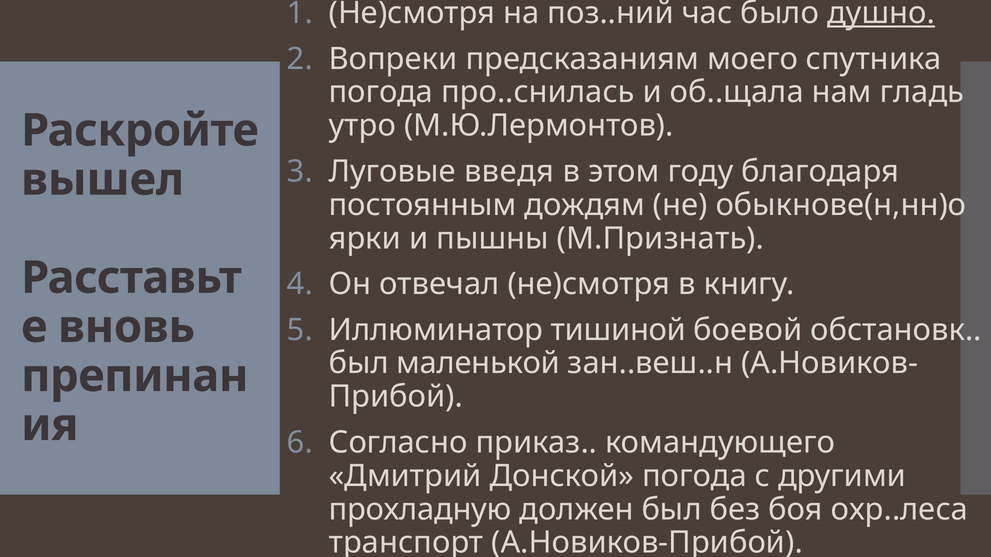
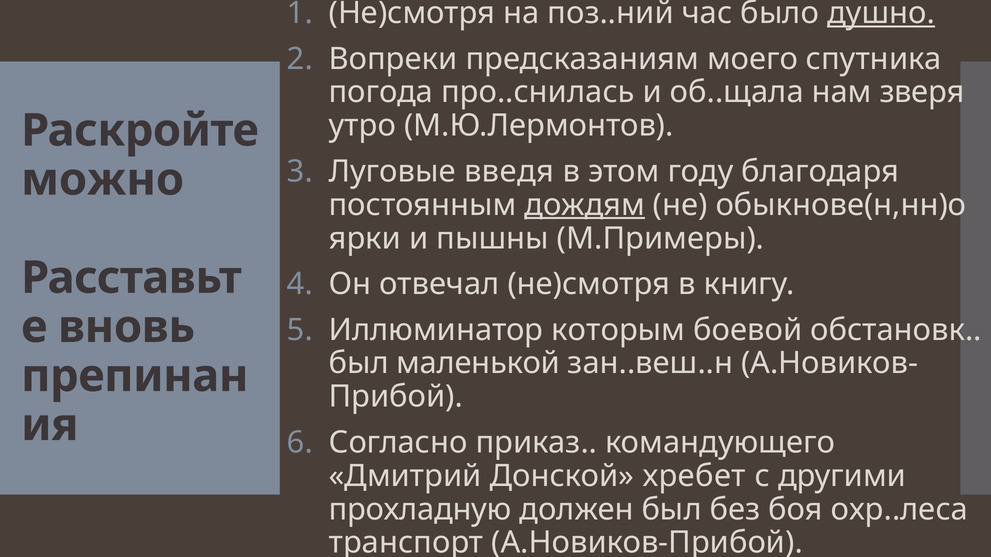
гладь: гладь -> зверя
вышел: вышел -> можно
дождям underline: none -> present
М.Признать: М.Признать -> М.Примеры
тишиной: тишиной -> которым
Донской погода: погода -> хребет
